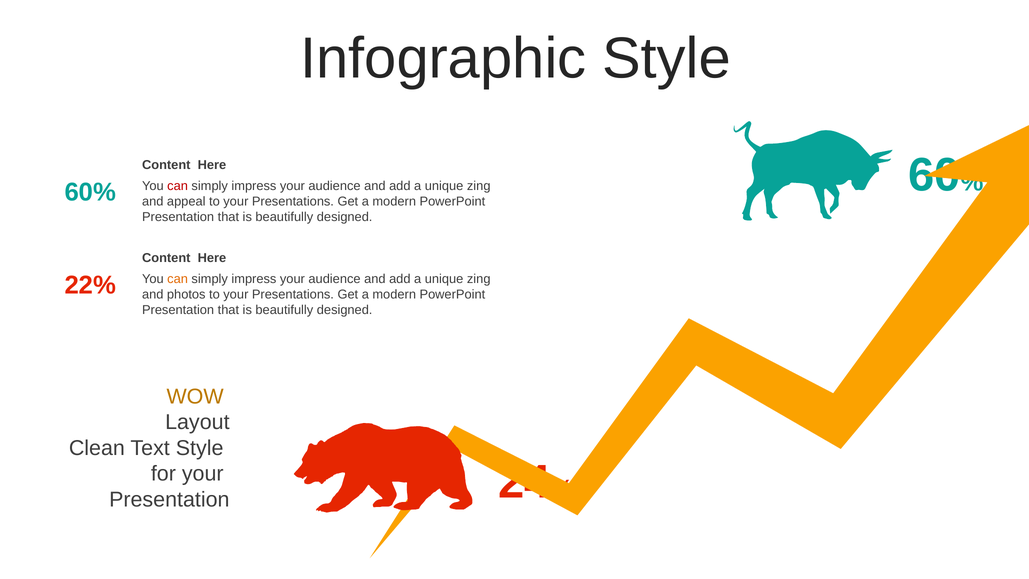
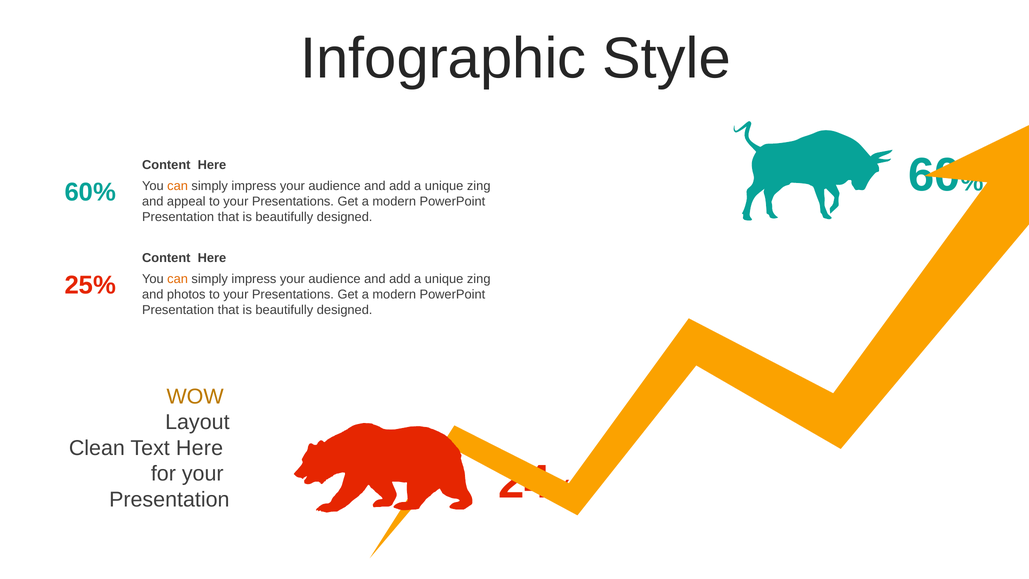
can at (178, 186) colour: red -> orange
22%: 22% -> 25%
Text Style: Style -> Here
